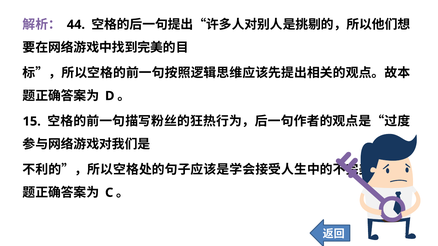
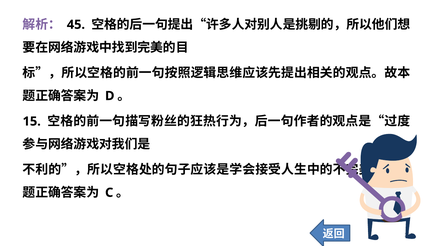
44: 44 -> 45
